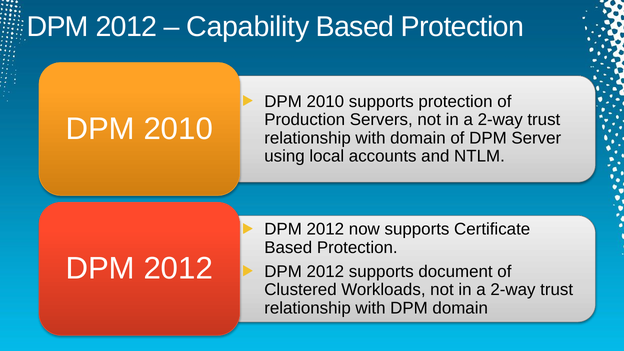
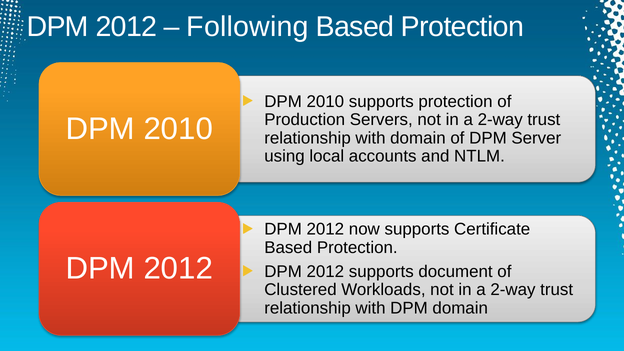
Capability: Capability -> Following
